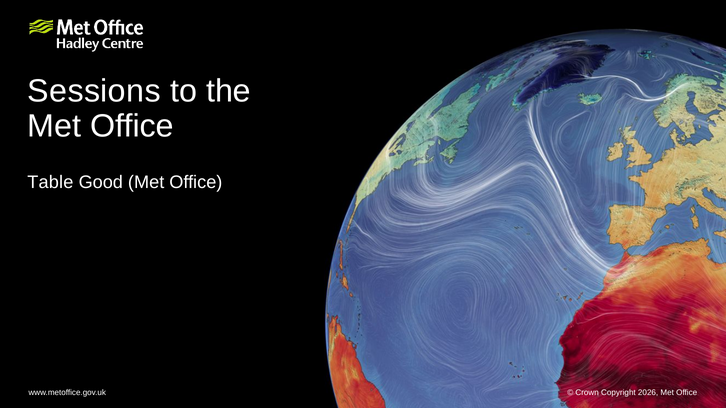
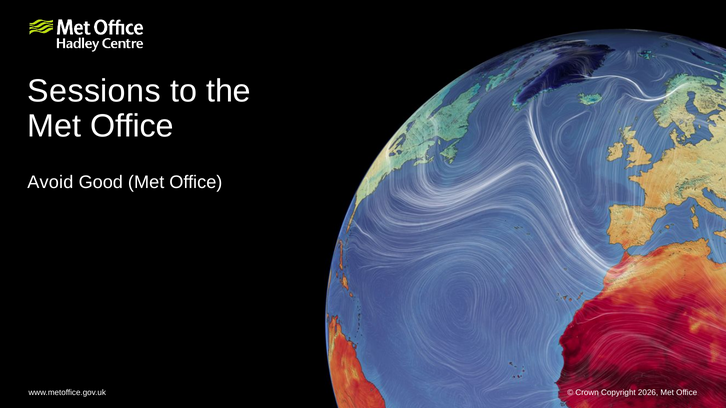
Table: Table -> Avoid
